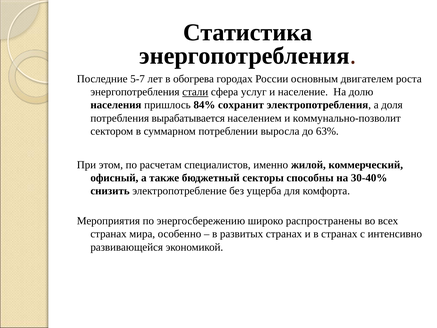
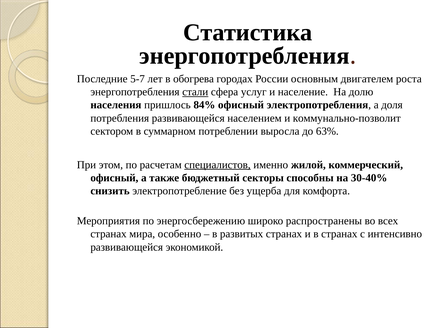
84% сохранит: сохранит -> офисный
потребления вырабатывается: вырабатывается -> развивающейся
специалистов underline: none -> present
